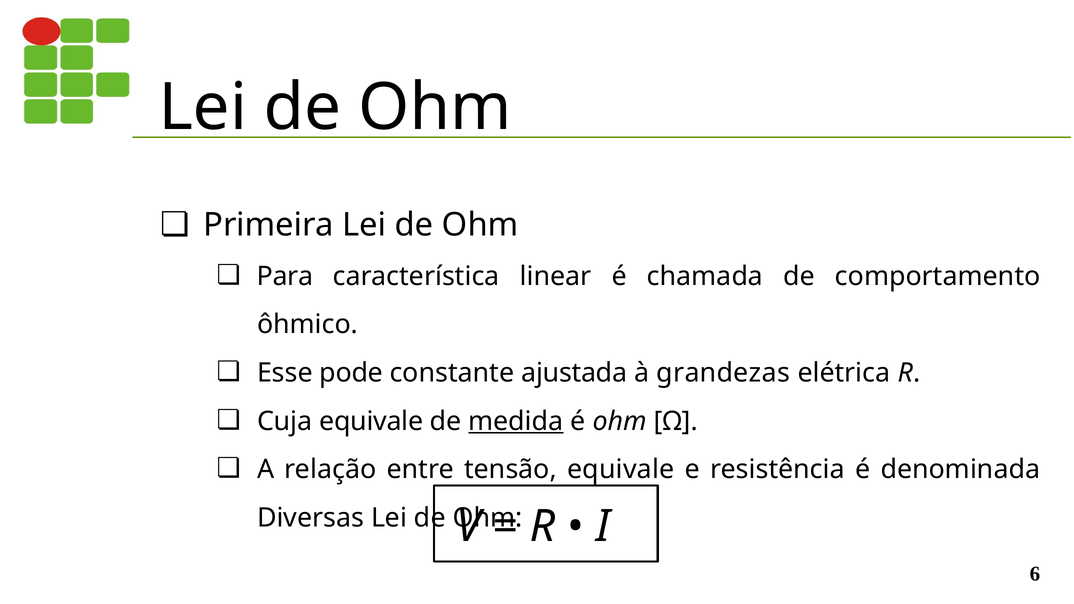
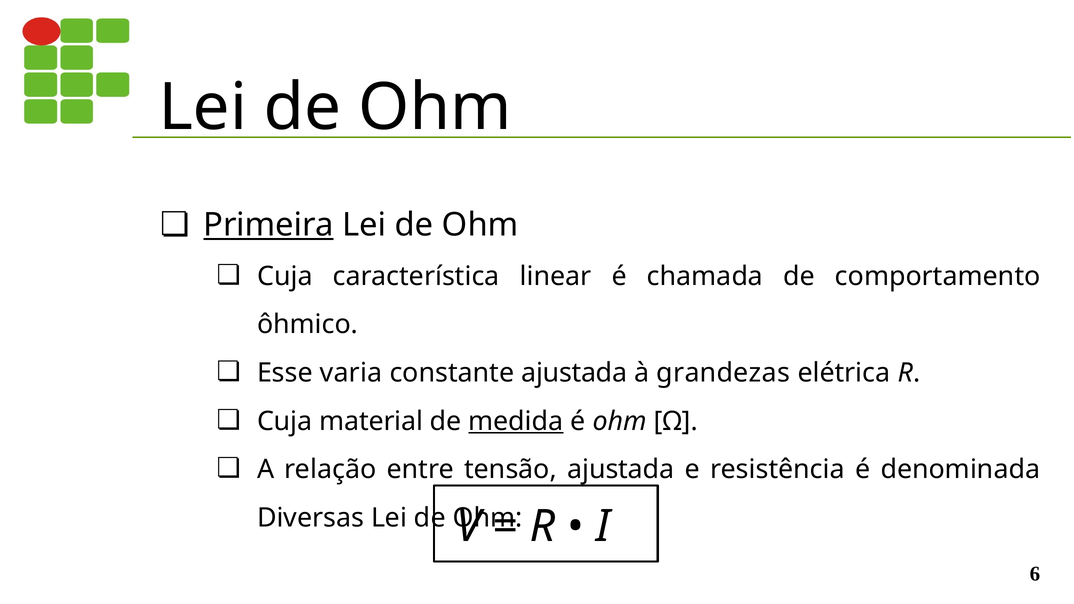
Primeira underline: none -> present
Para at (285, 276): Para -> Cuja
pode: pode -> varia
Cuja equivale: equivale -> material
tensão equivale: equivale -> ajustada
